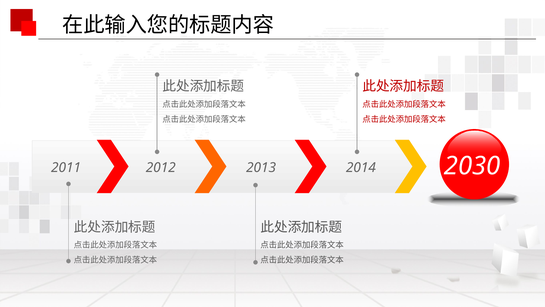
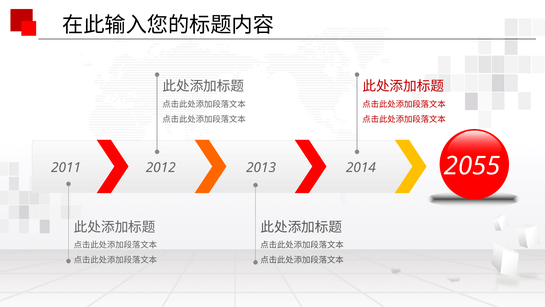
2030: 2030 -> 2055
